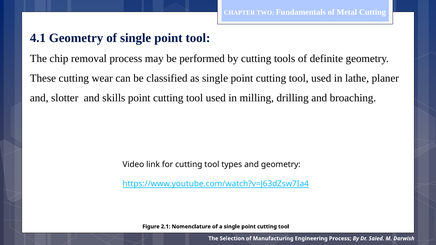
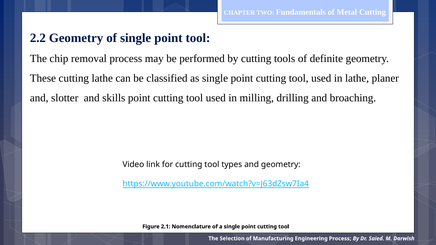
4.1: 4.1 -> 2.2
cutting wear: wear -> lathe
